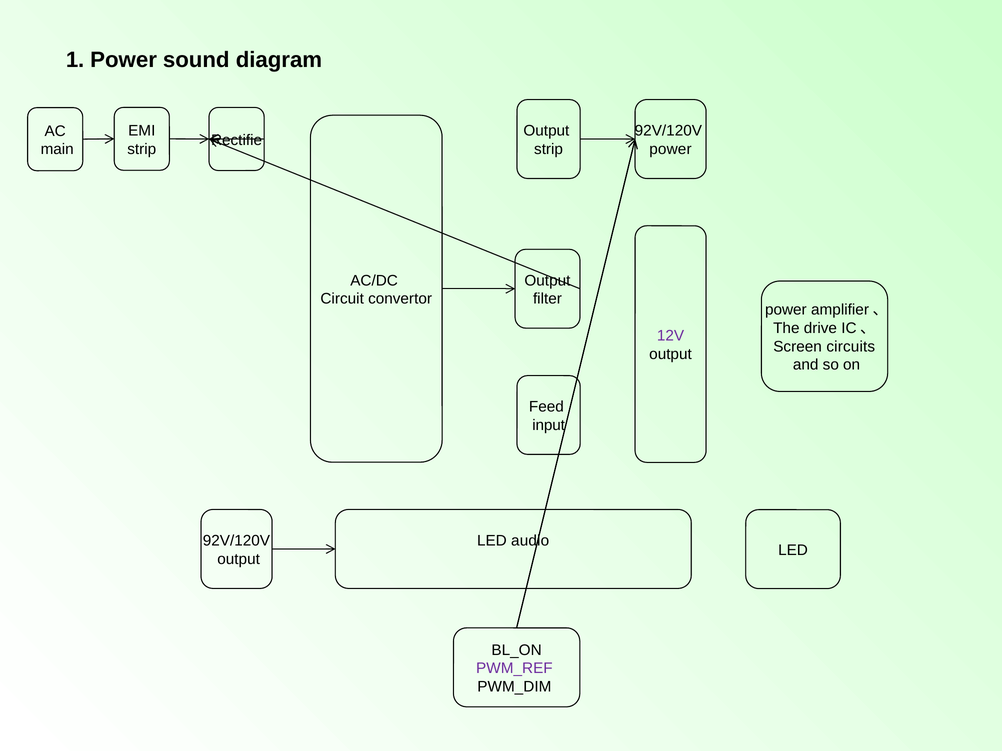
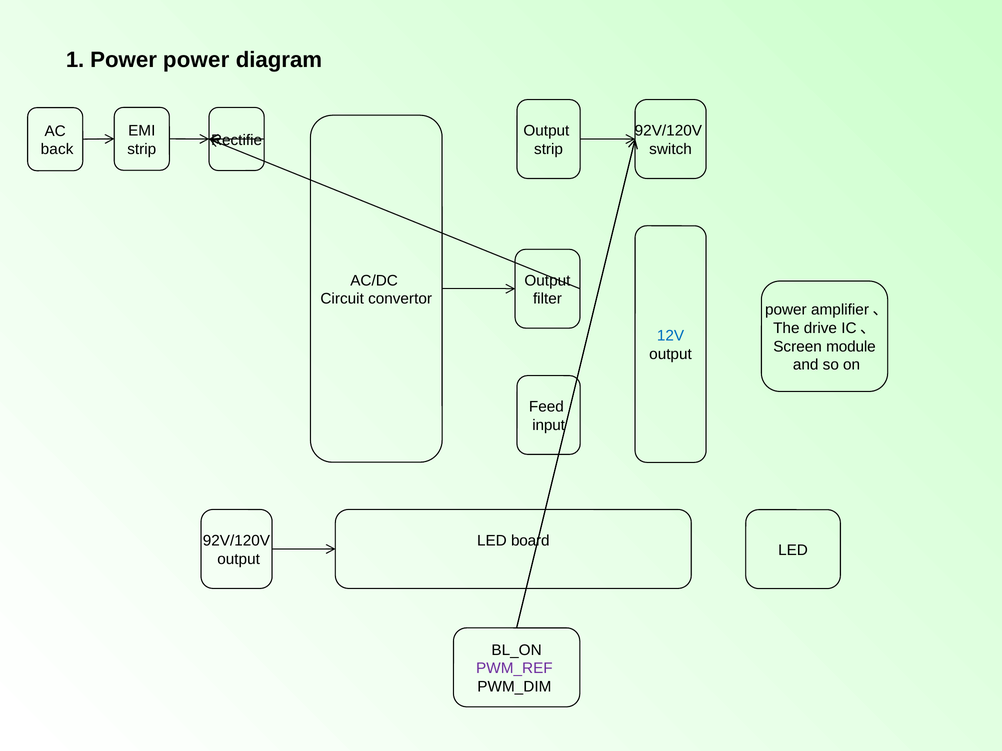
Power sound: sound -> power
power at (670, 149): power -> switch
main: main -> back
12V colour: purple -> blue
circuits: circuits -> module
audio: audio -> board
